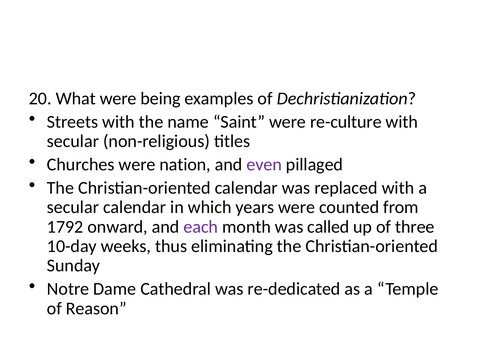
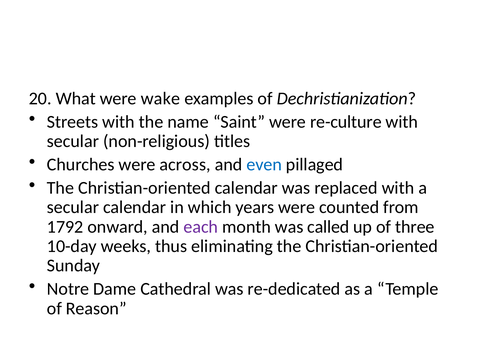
being: being -> wake
nation: nation -> across
even colour: purple -> blue
